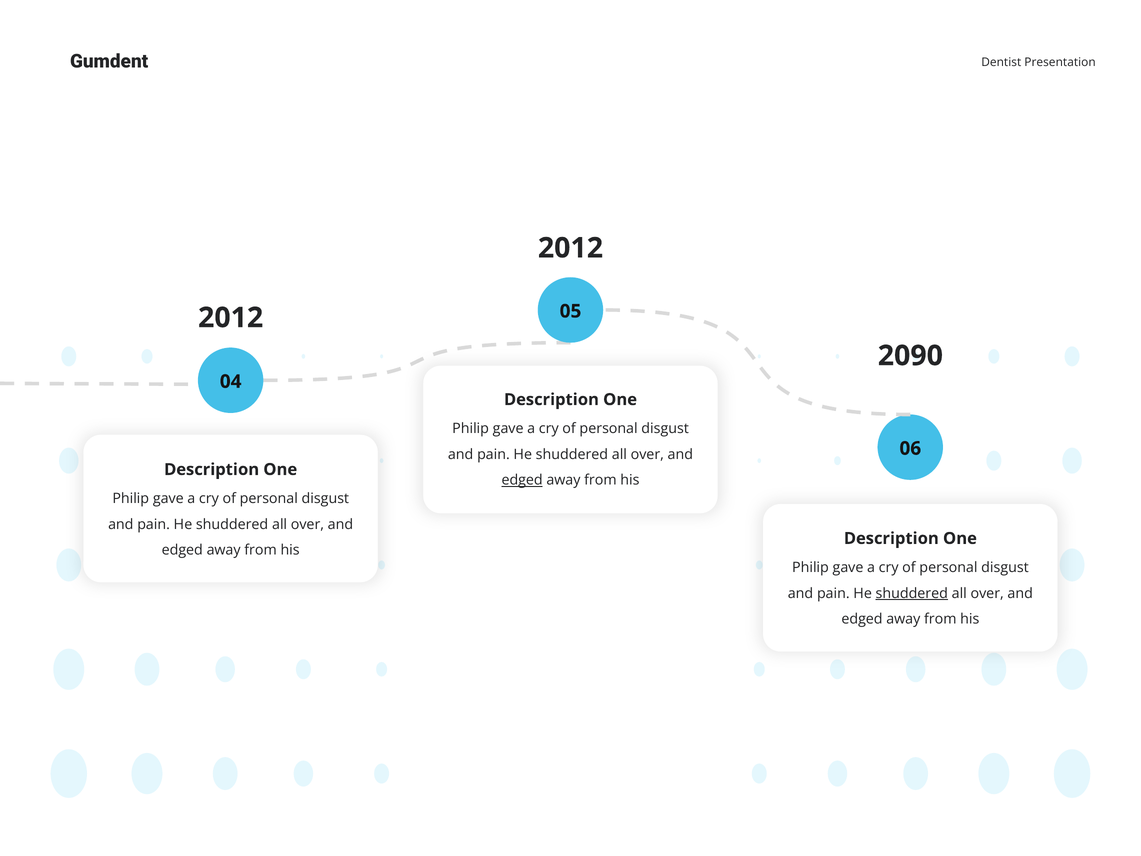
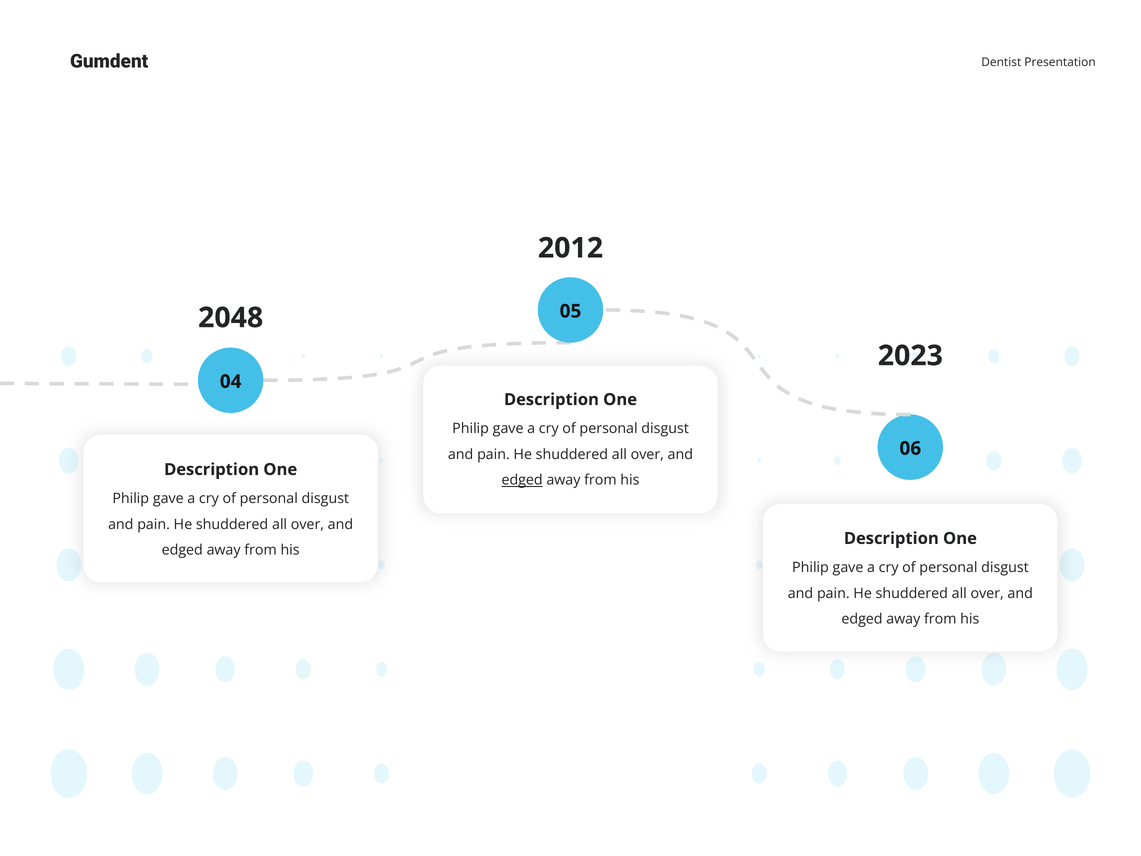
2012 at (231, 318): 2012 -> 2048
2090: 2090 -> 2023
shuddered at (912, 593) underline: present -> none
